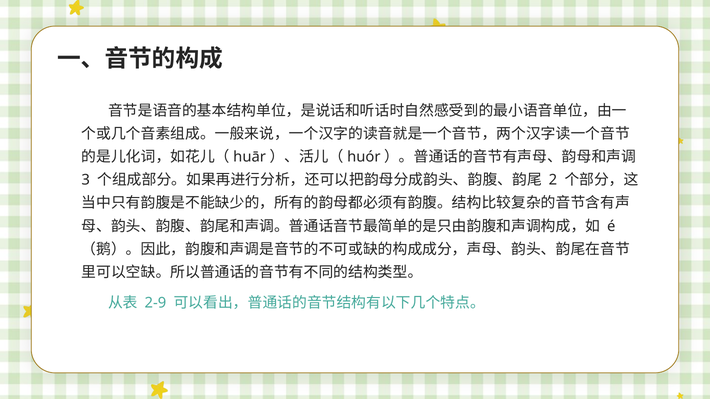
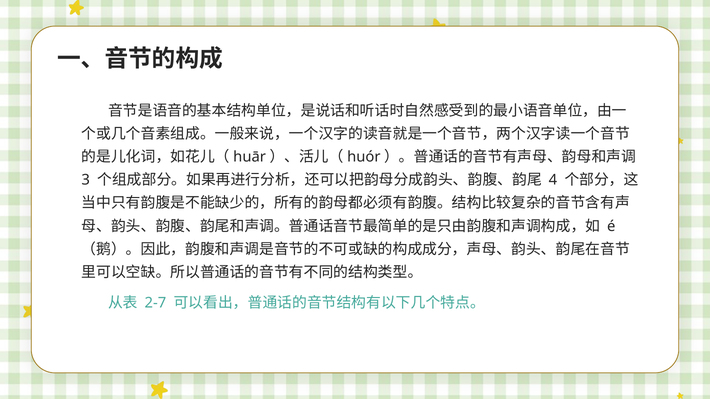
2: 2 -> 4
2-9: 2-9 -> 2-7
